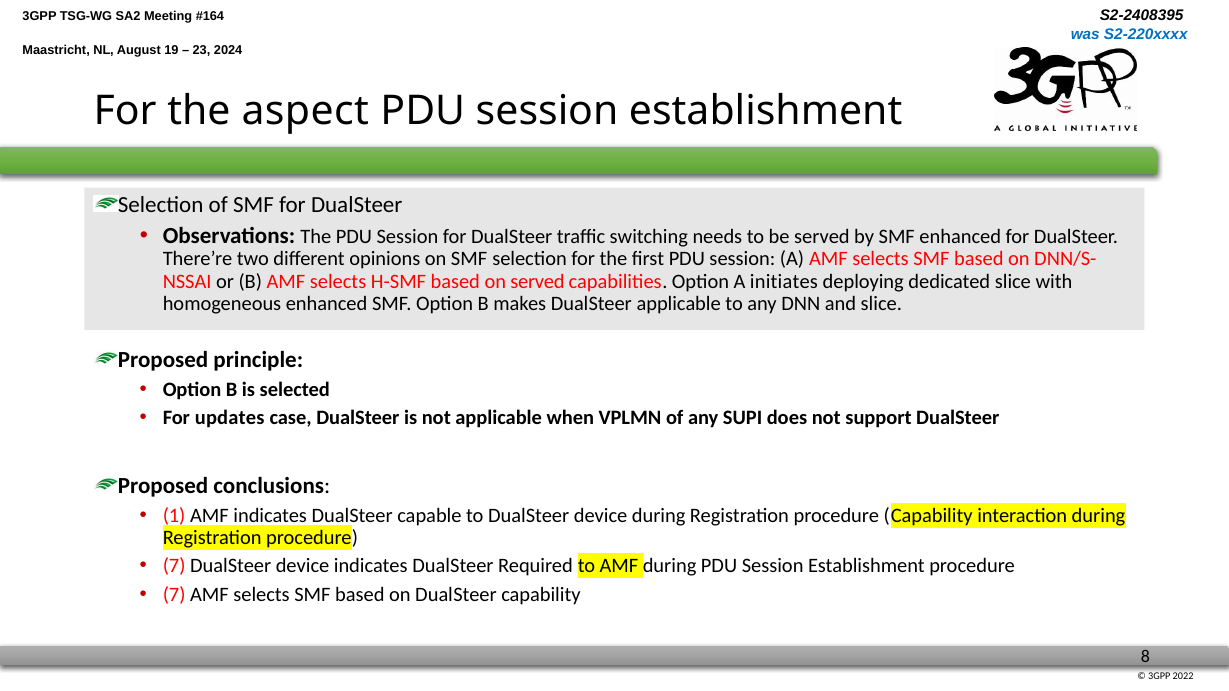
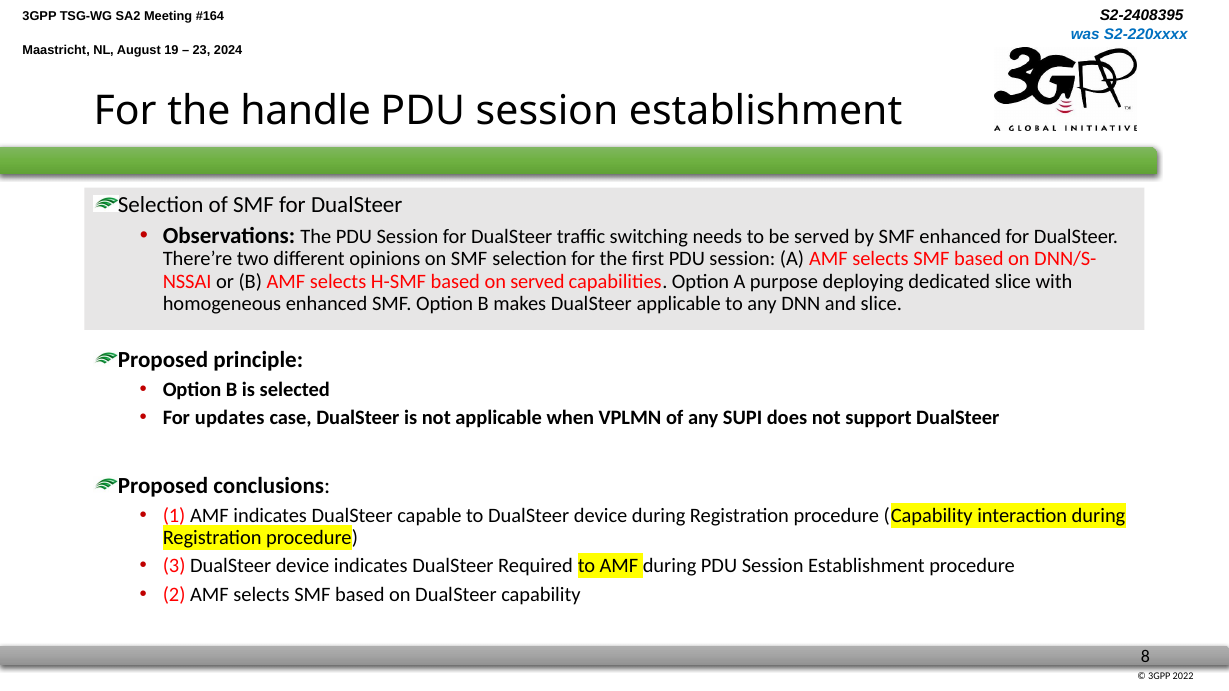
aspect: aspect -> handle
initiates: initiates -> purpose
7 at (174, 566): 7 -> 3
7 at (174, 595): 7 -> 2
